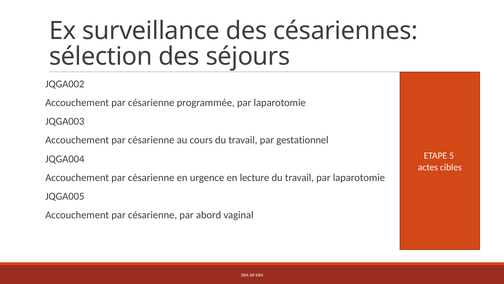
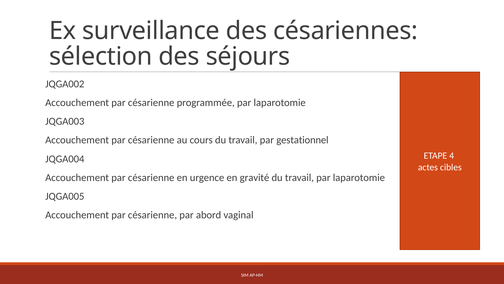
5: 5 -> 4
lecture: lecture -> gravité
